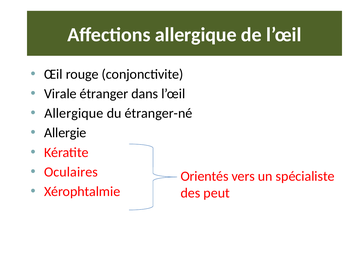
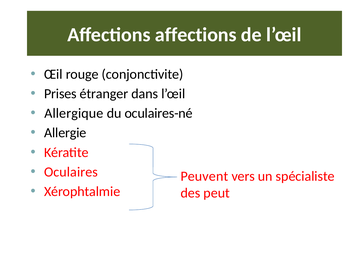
Affections allergique: allergique -> affections
Virale: Virale -> Prises
étranger-né: étranger-né -> oculaires-né
Orientés: Orientés -> Peuvent
